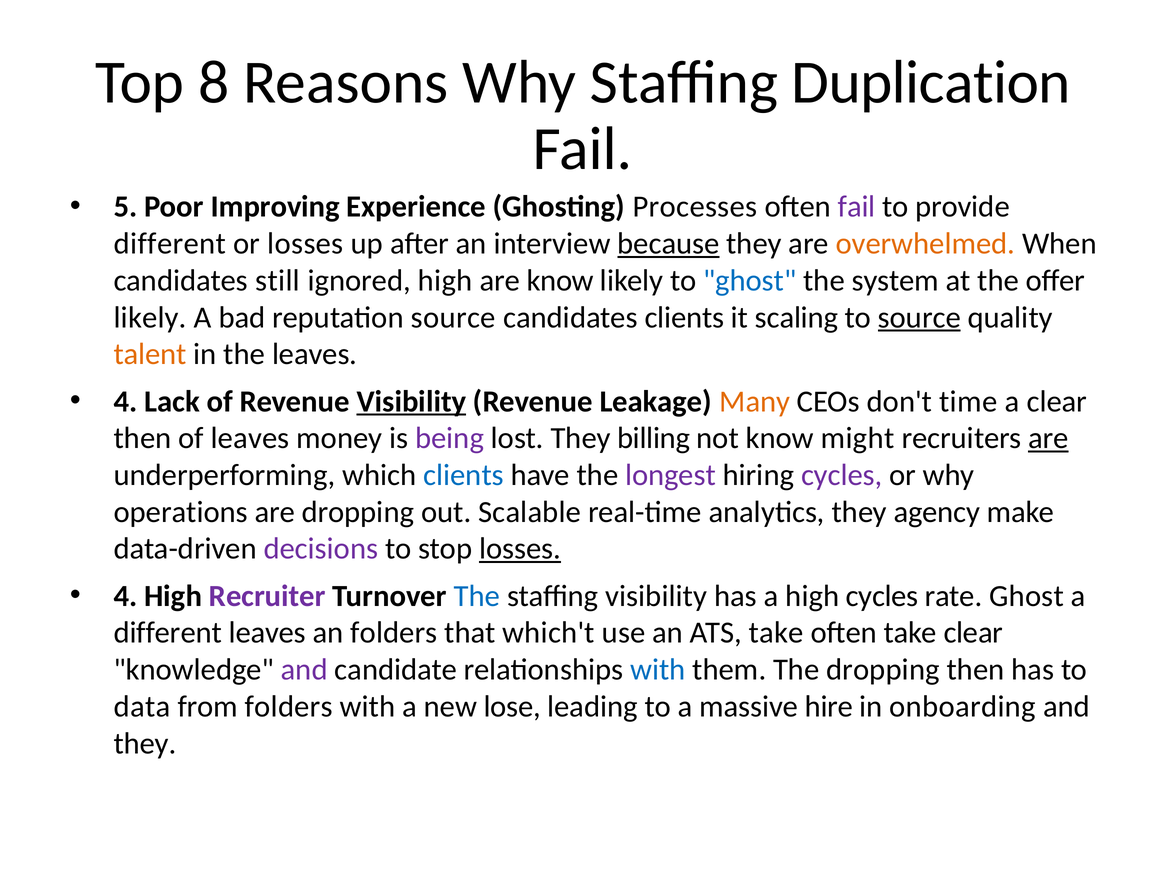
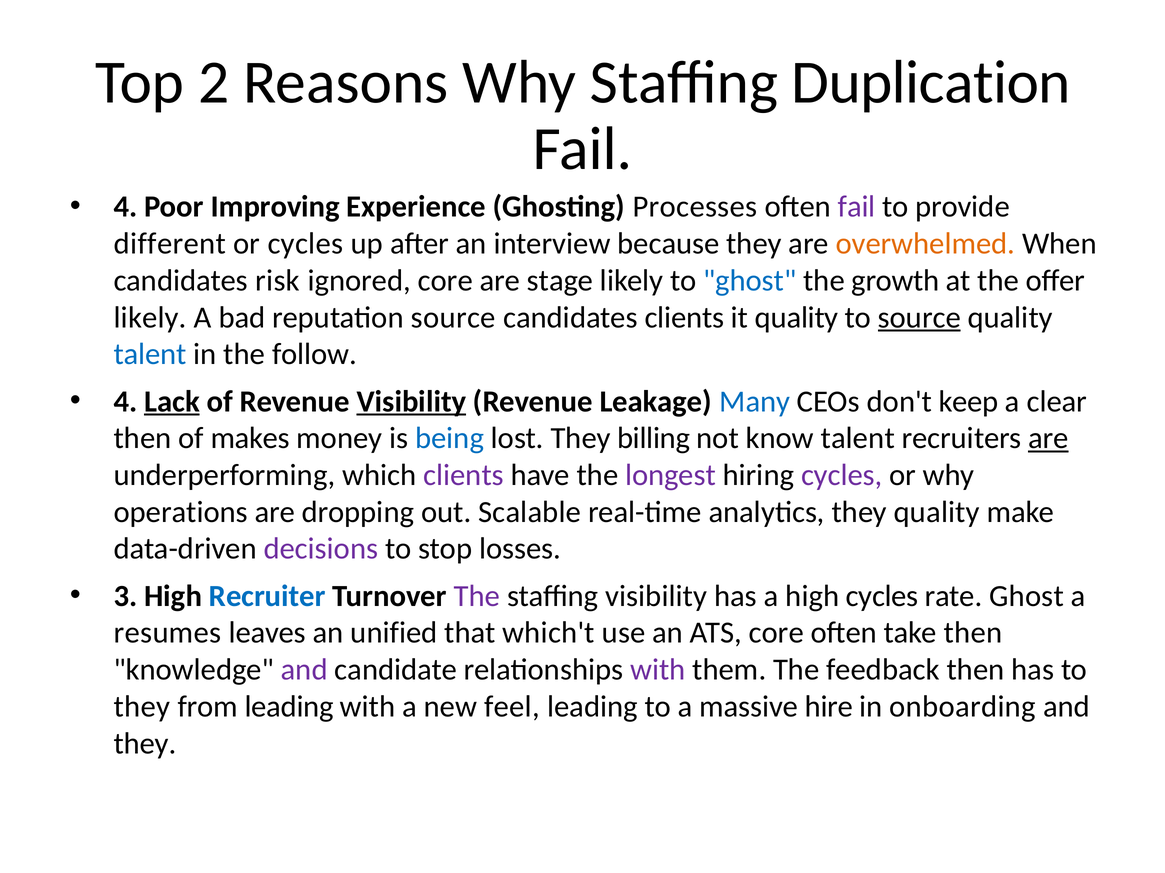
8: 8 -> 2
5 at (125, 207): 5 -> 4
or losses: losses -> cycles
because underline: present -> none
still: still -> risk
ignored high: high -> core
are know: know -> stage
system: system -> growth
it scaling: scaling -> quality
talent at (150, 355) colour: orange -> blue
the leaves: leaves -> follow
Lack underline: none -> present
Many colour: orange -> blue
time: time -> keep
of leaves: leaves -> makes
being colour: purple -> blue
know might: might -> talent
clients at (464, 476) colour: blue -> purple
they agency: agency -> quality
losses at (520, 549) underline: present -> none
4 at (125, 597): 4 -> 3
Recruiter colour: purple -> blue
The at (477, 597) colour: blue -> purple
different at (168, 633): different -> resumes
an folders: folders -> unified
ATS take: take -> core
take clear: clear -> then
with at (658, 670) colour: blue -> purple
The dropping: dropping -> feedback
data at (142, 707): data -> they
from folders: folders -> leading
lose: lose -> feel
